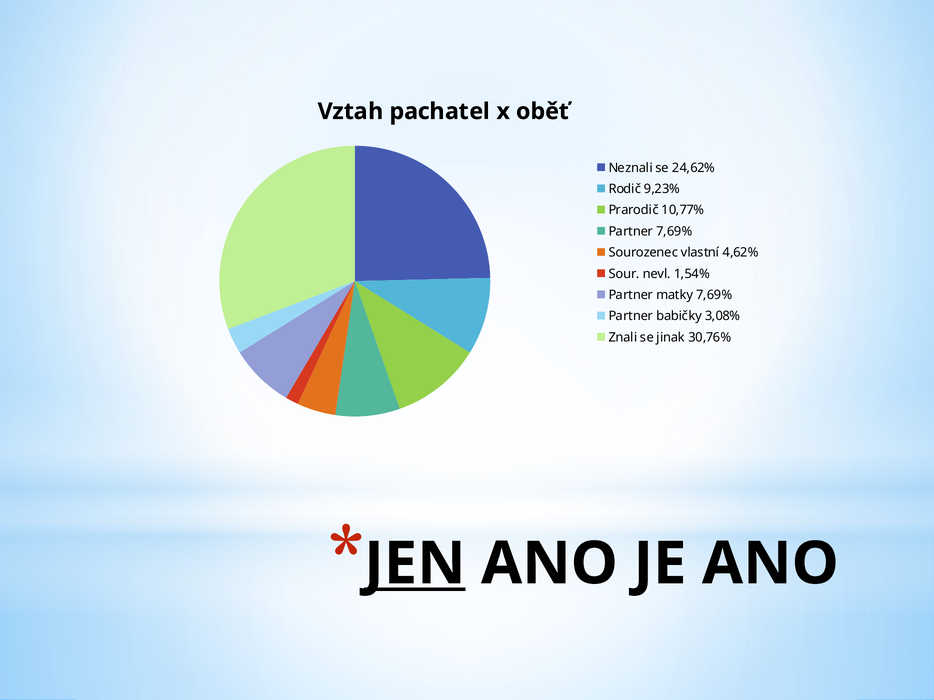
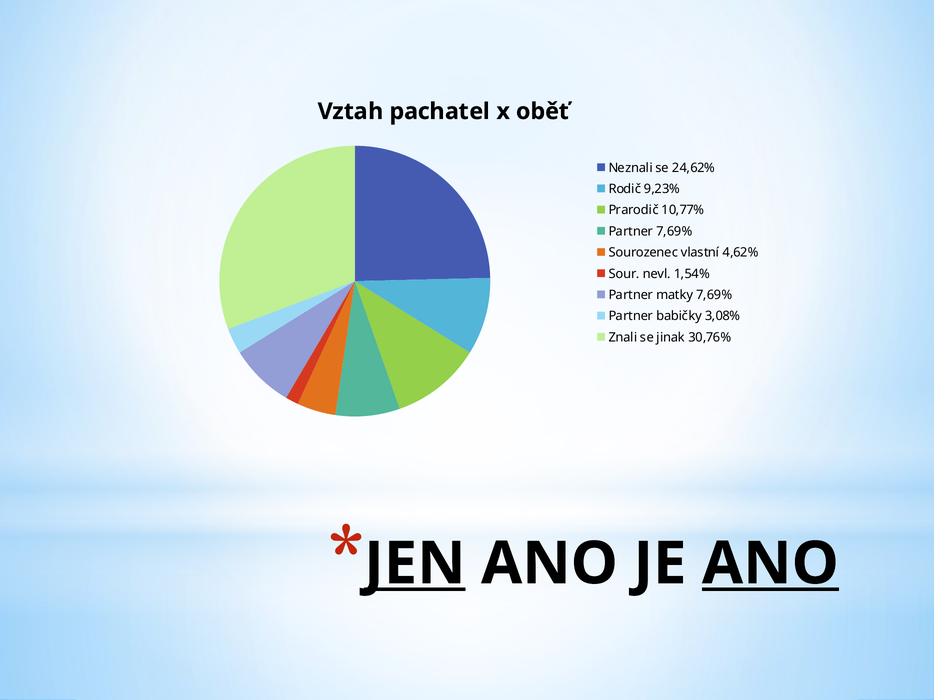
ANO at (770, 564) underline: none -> present
